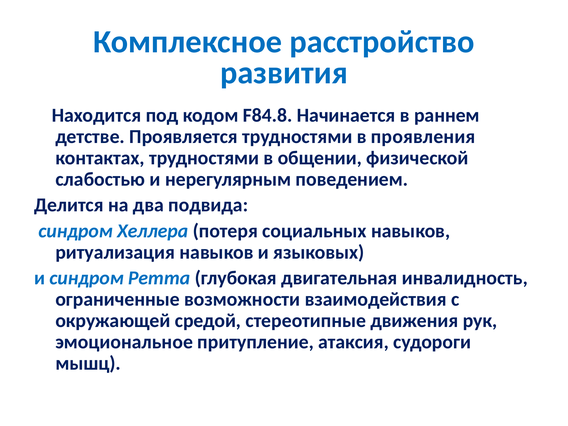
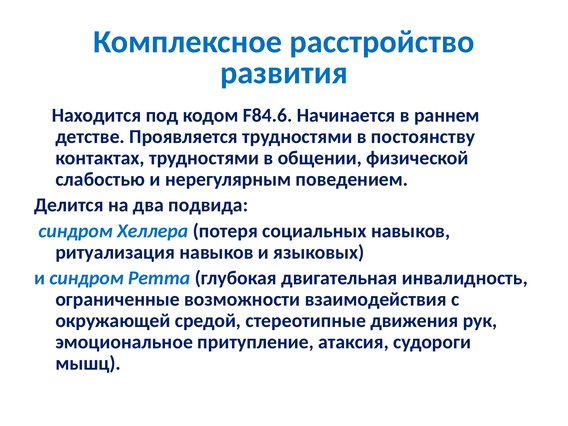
F84.8: F84.8 -> F84.6
проявления: проявления -> постоянству
